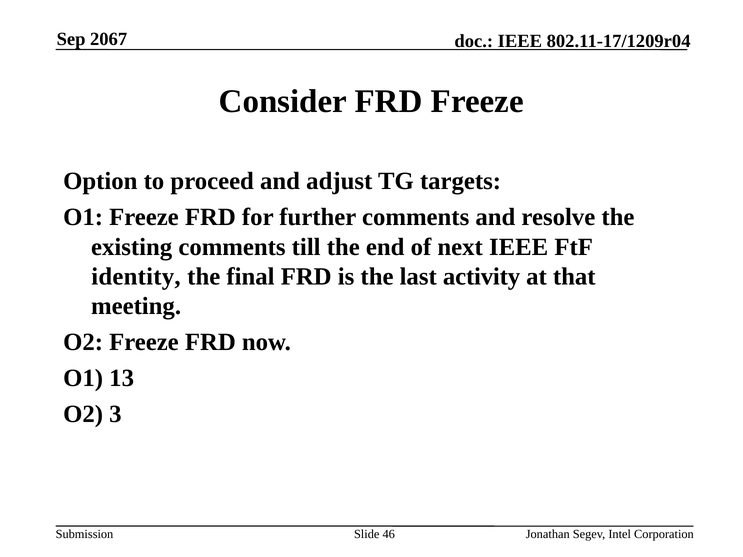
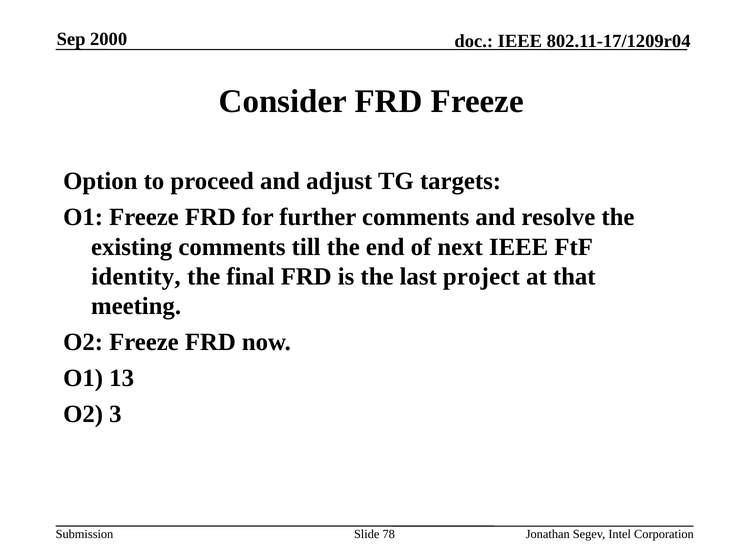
2067: 2067 -> 2000
activity: activity -> project
46: 46 -> 78
